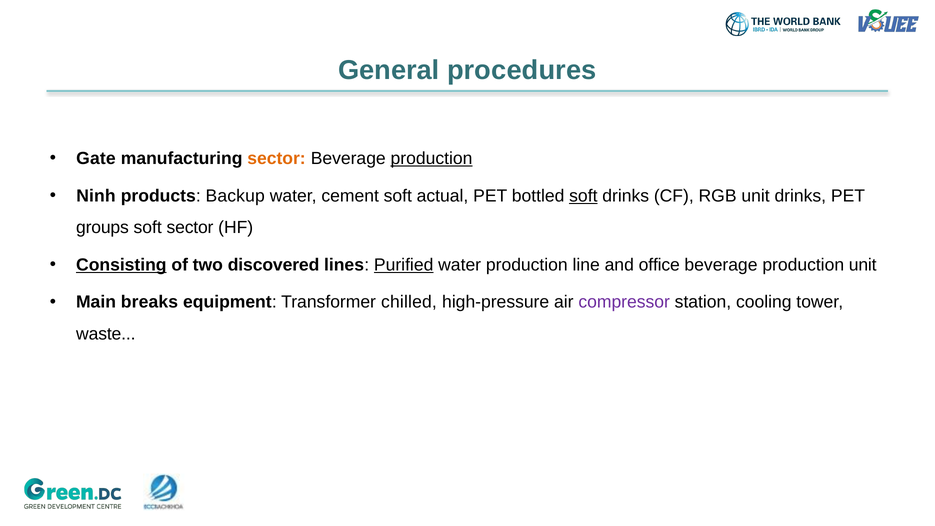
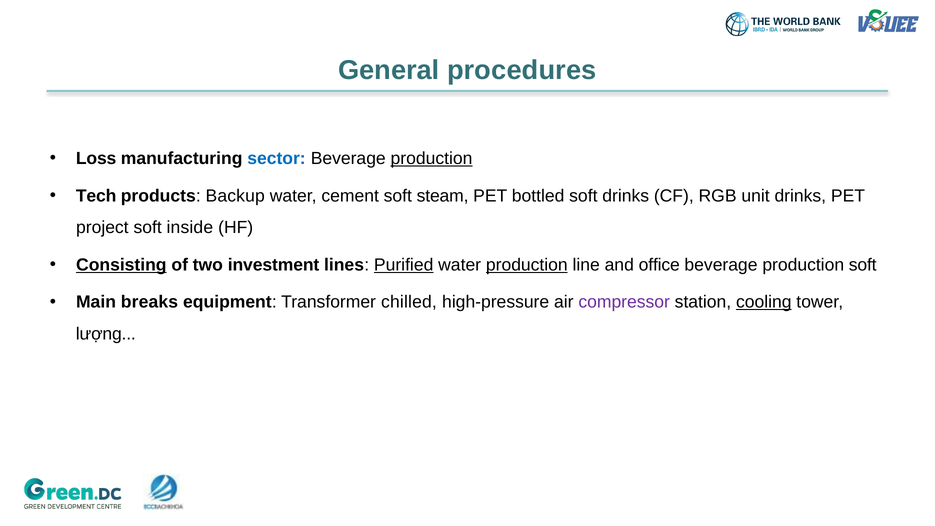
Gate: Gate -> Loss
sector at (276, 158) colour: orange -> blue
Ninh: Ninh -> Tech
actual: actual -> steam
soft at (583, 196) underline: present -> none
groups: groups -> project
soft sector: sector -> inside
discovered: discovered -> investment
production at (527, 265) underline: none -> present
production unit: unit -> soft
cooling underline: none -> present
waste: waste -> lượng
